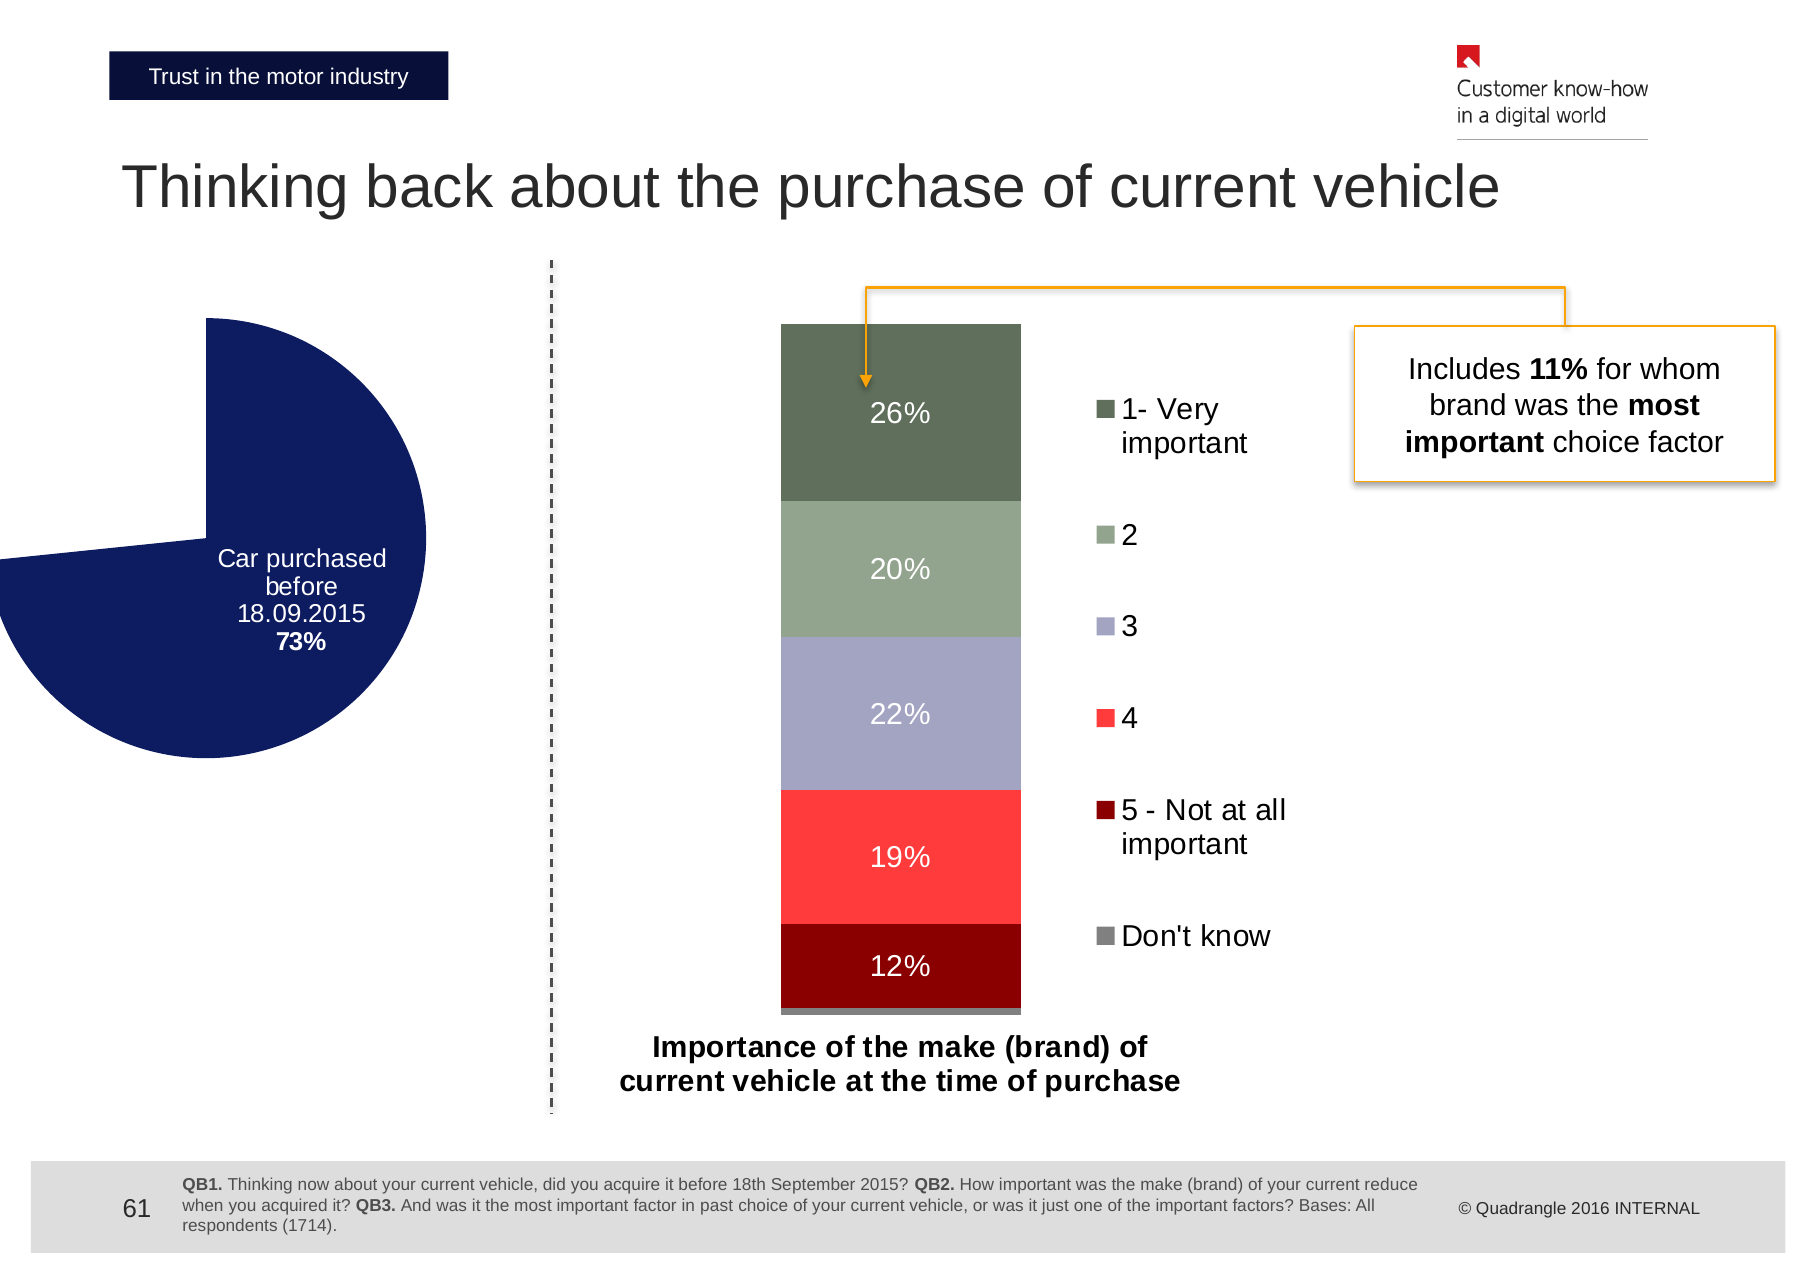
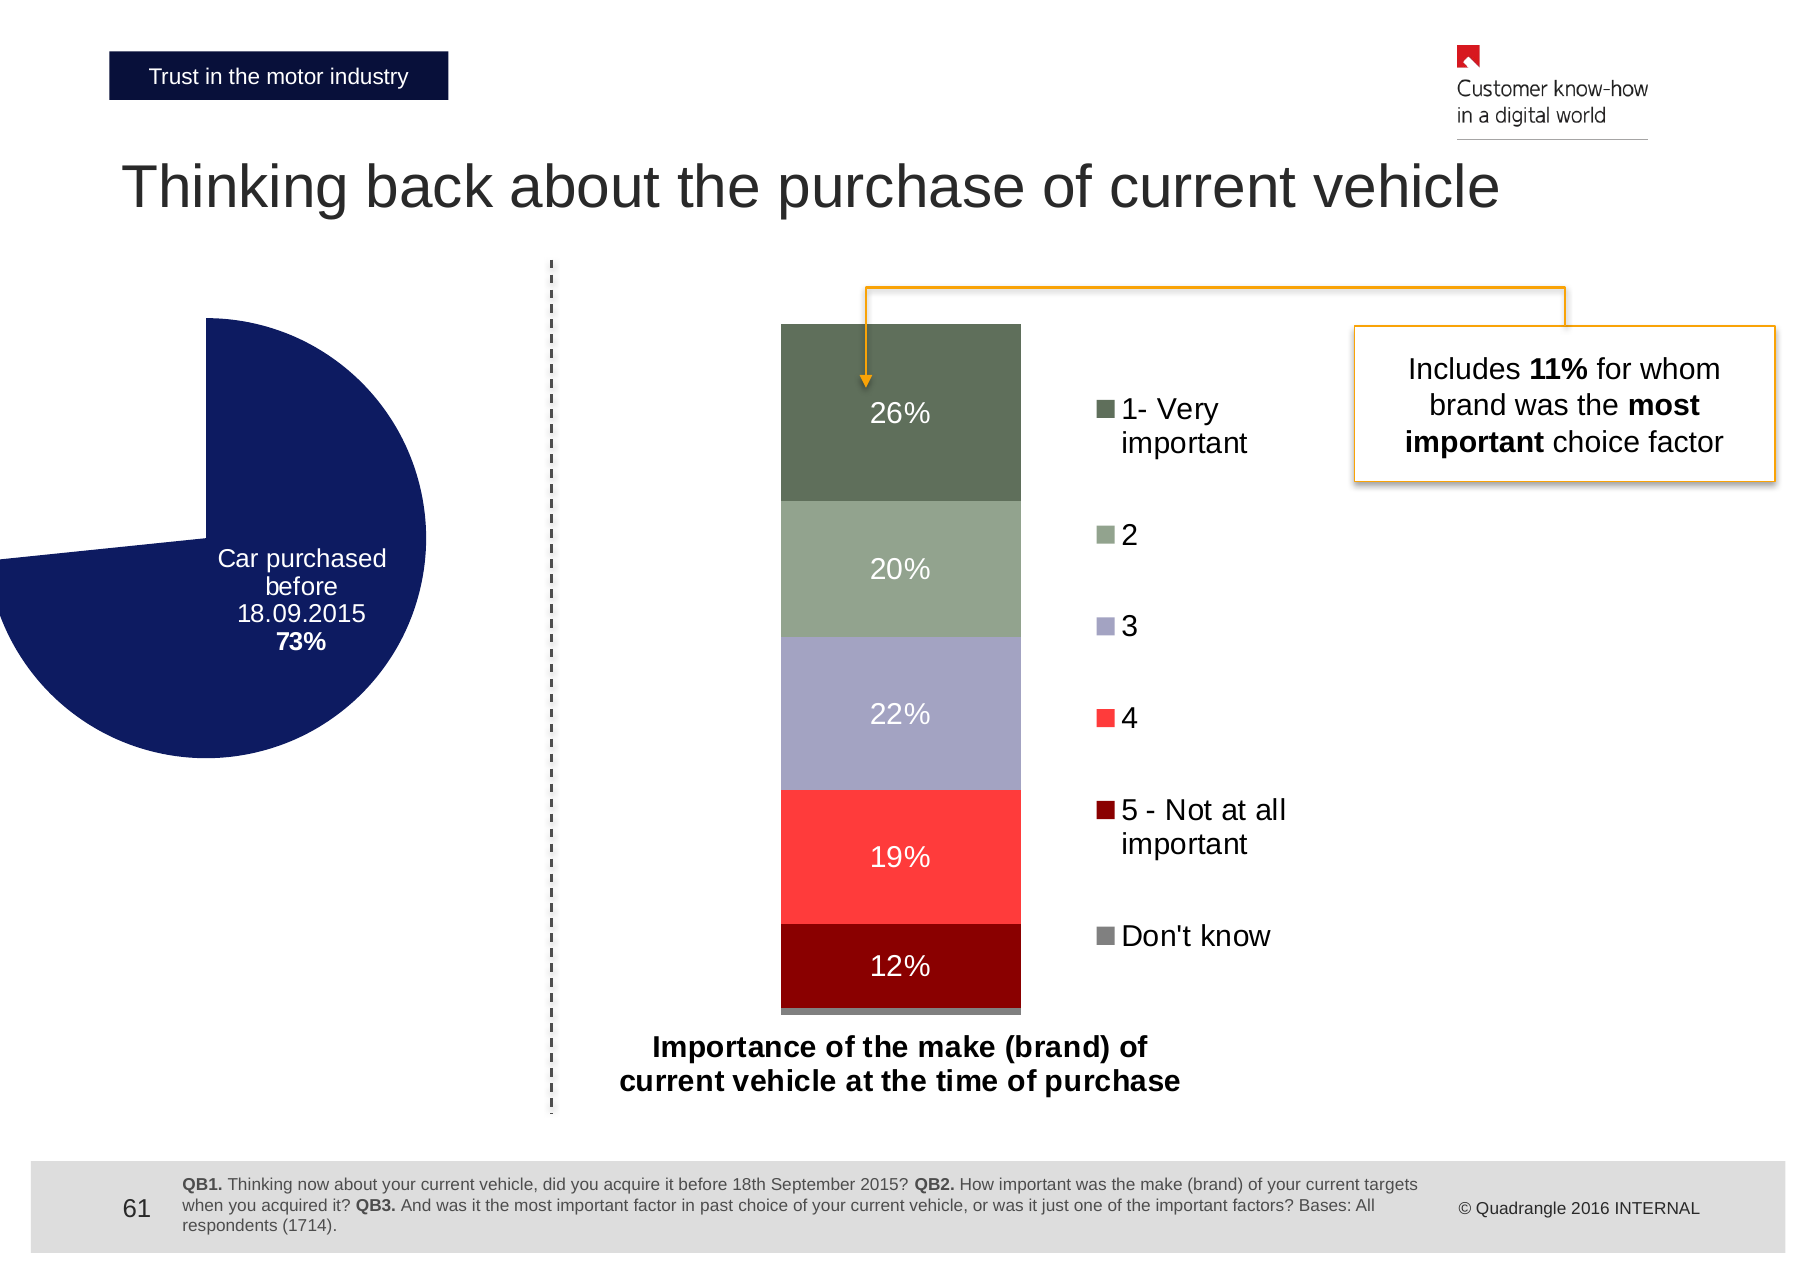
reduce: reduce -> targets
